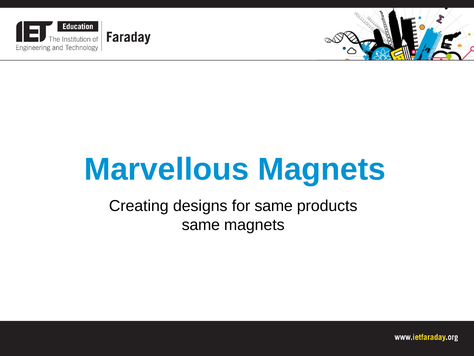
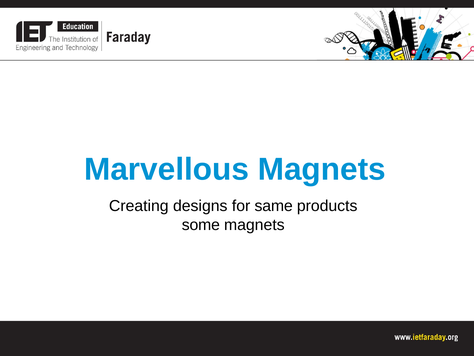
same at (201, 225): same -> some
